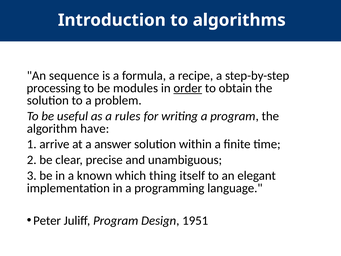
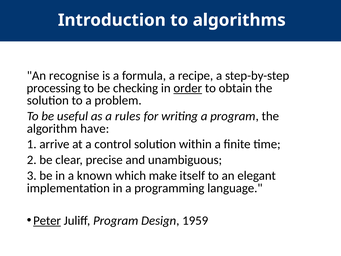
sequence: sequence -> recognise
modules: modules -> checking
answer: answer -> control
thing: thing -> make
Peter underline: none -> present
1951: 1951 -> 1959
